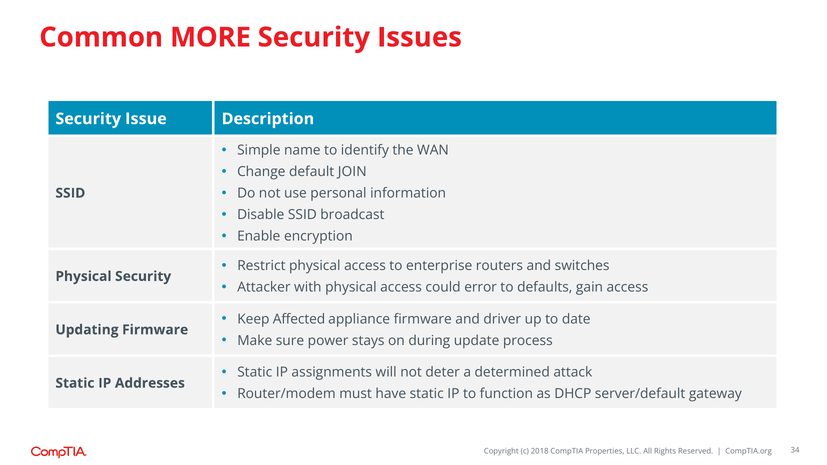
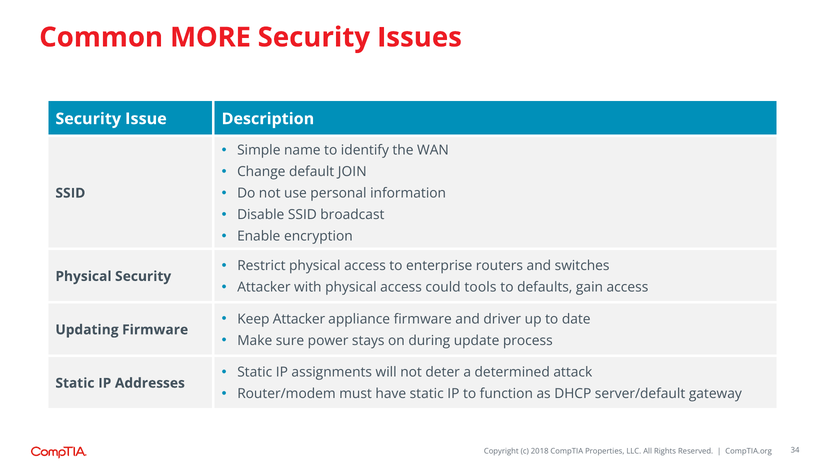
error: error -> tools
Keep Affected: Affected -> Attacker
